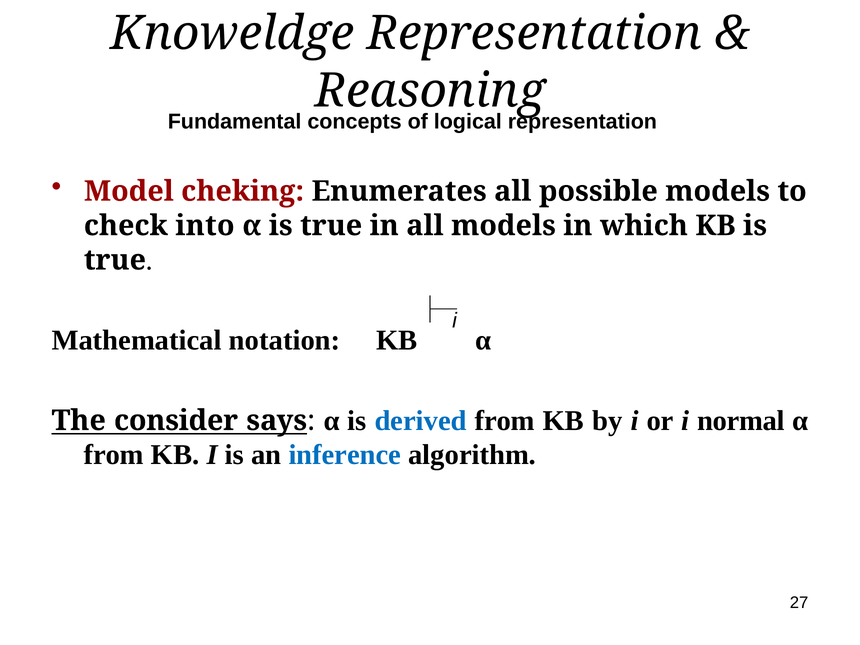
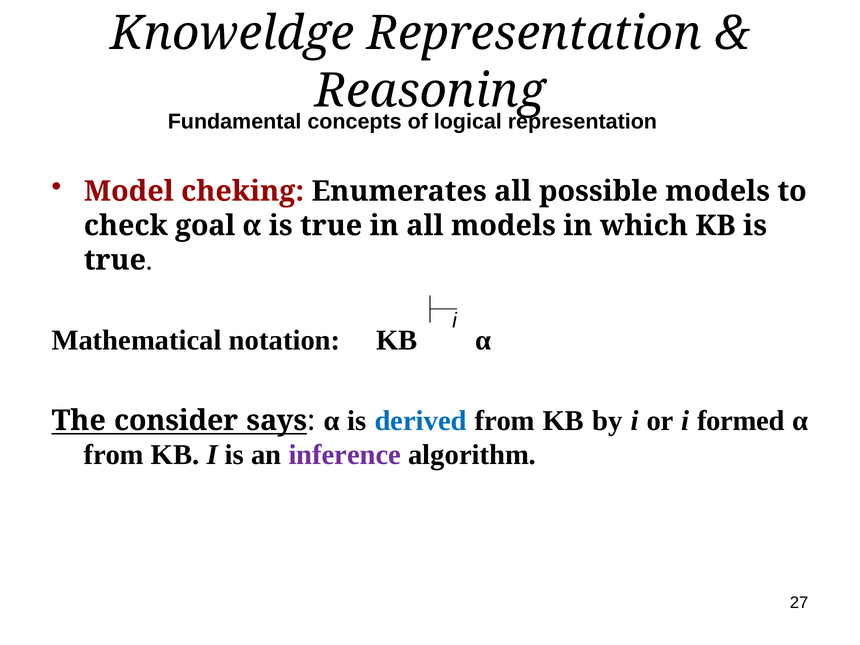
into: into -> goal
normal: normal -> formed
inference colour: blue -> purple
